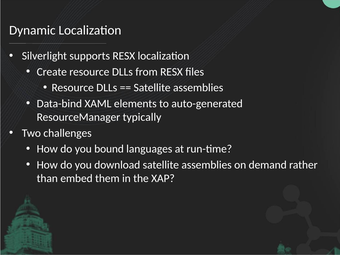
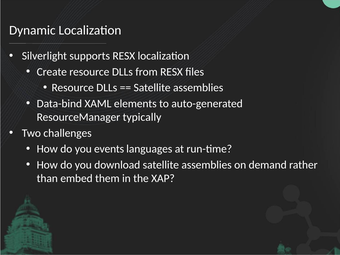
bound: bound -> events
